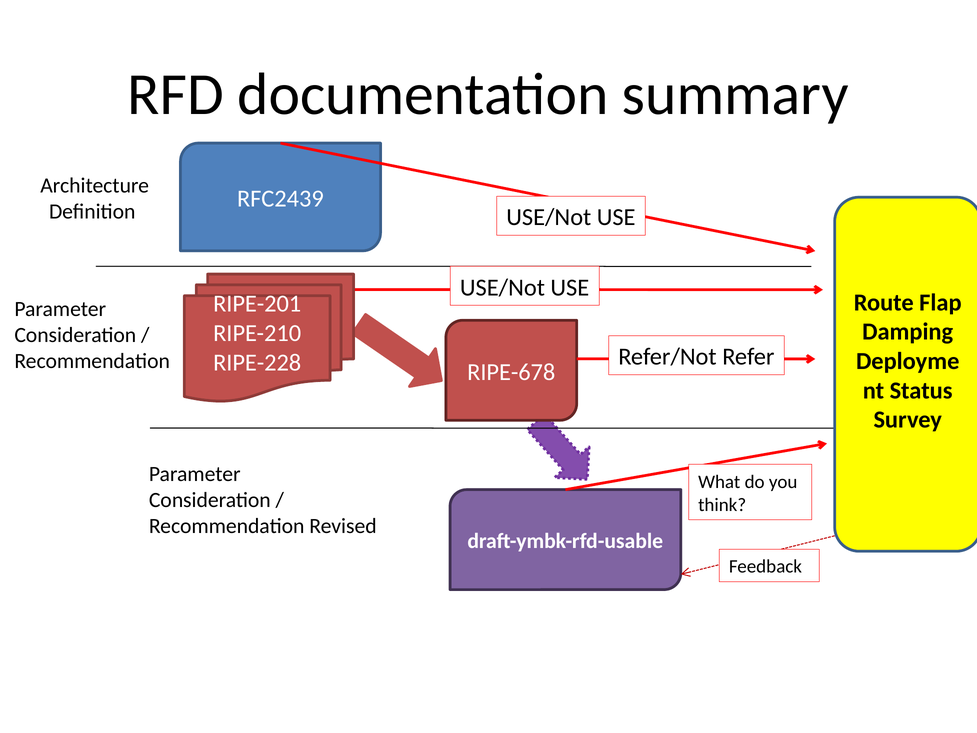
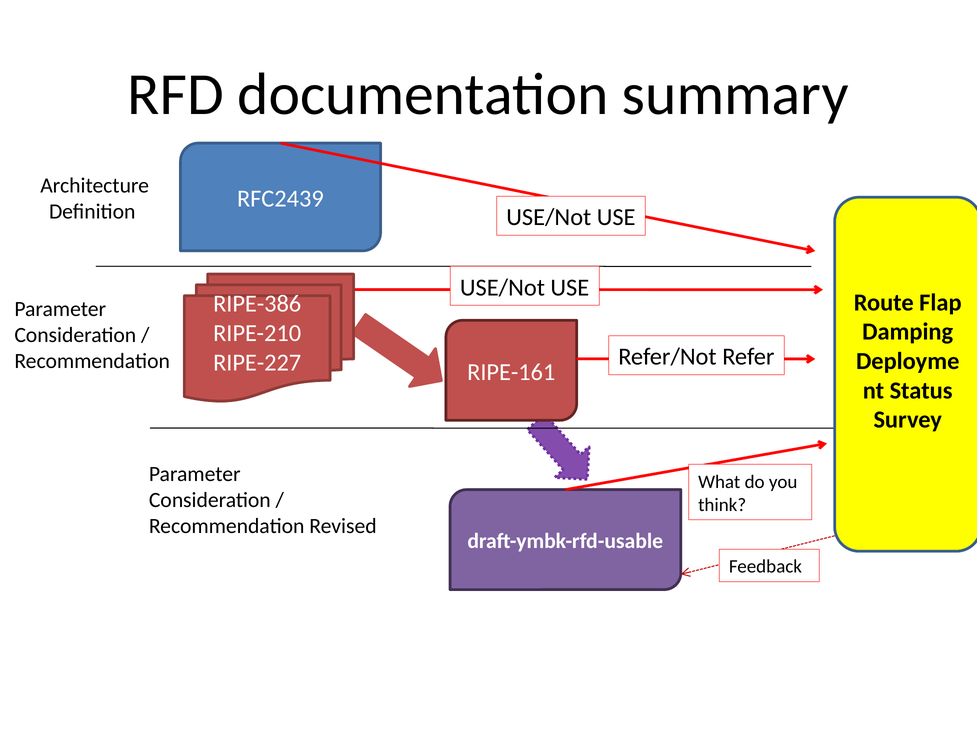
RIPE-201: RIPE-201 -> RIPE-386
RIPE-228: RIPE-228 -> RIPE-227
RIPE-678: RIPE-678 -> RIPE-161
